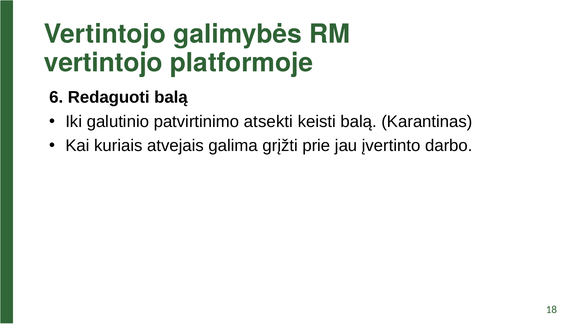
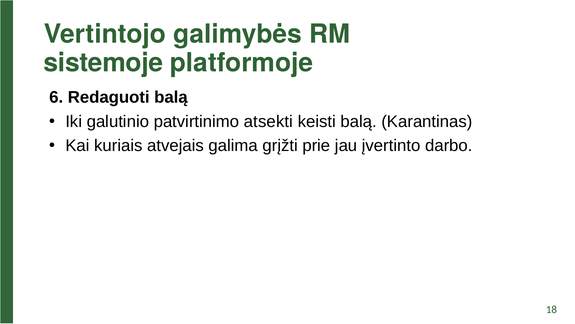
vertintojo at (103, 63): vertintojo -> sistemoje
